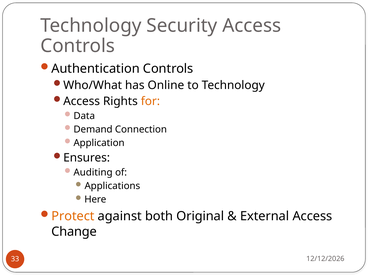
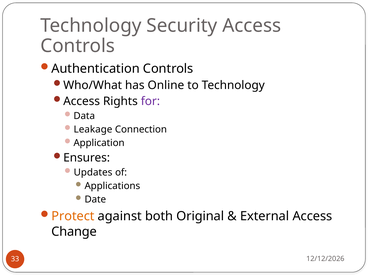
for colour: orange -> purple
Demand: Demand -> Leakage
Auditing: Auditing -> Updates
Here: Here -> Date
